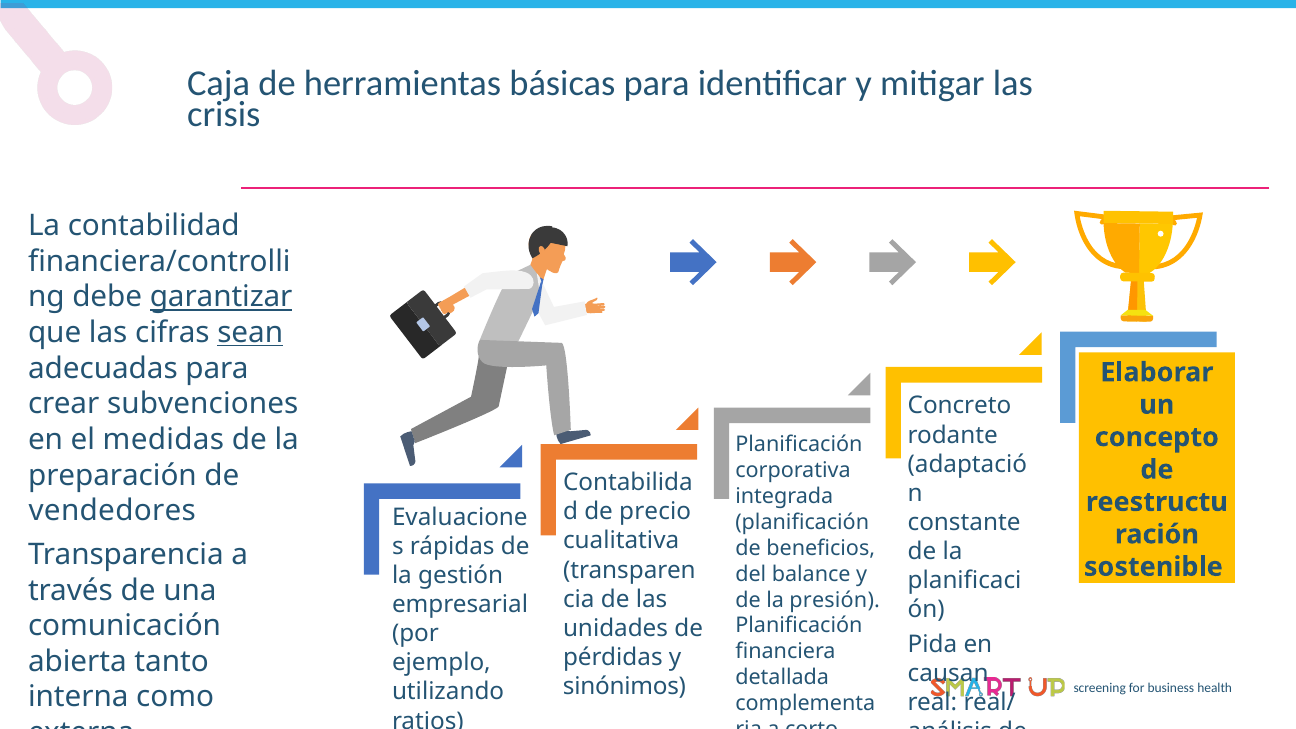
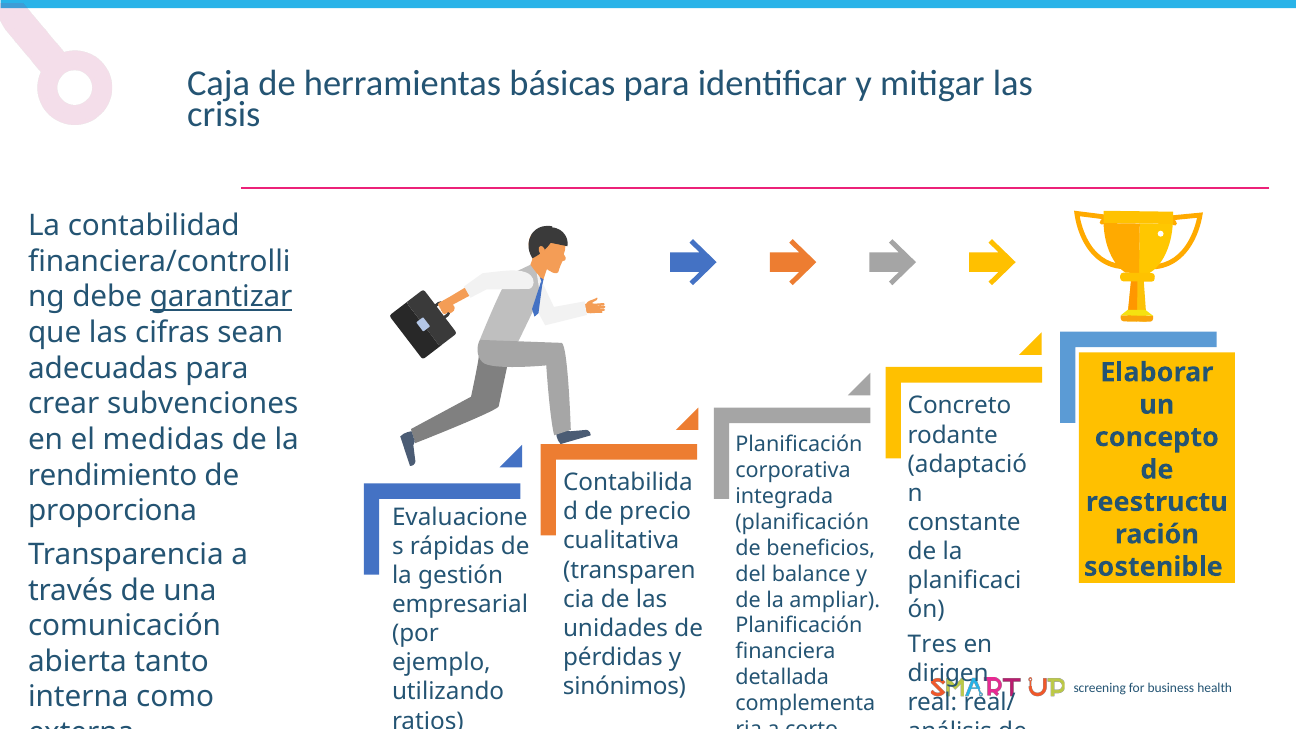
sean underline: present -> none
preparación: preparación -> rendimiento
vendedores: vendedores -> proporciona
presión: presión -> ampliar
Pida: Pida -> Tres
causan: causan -> dirigen
